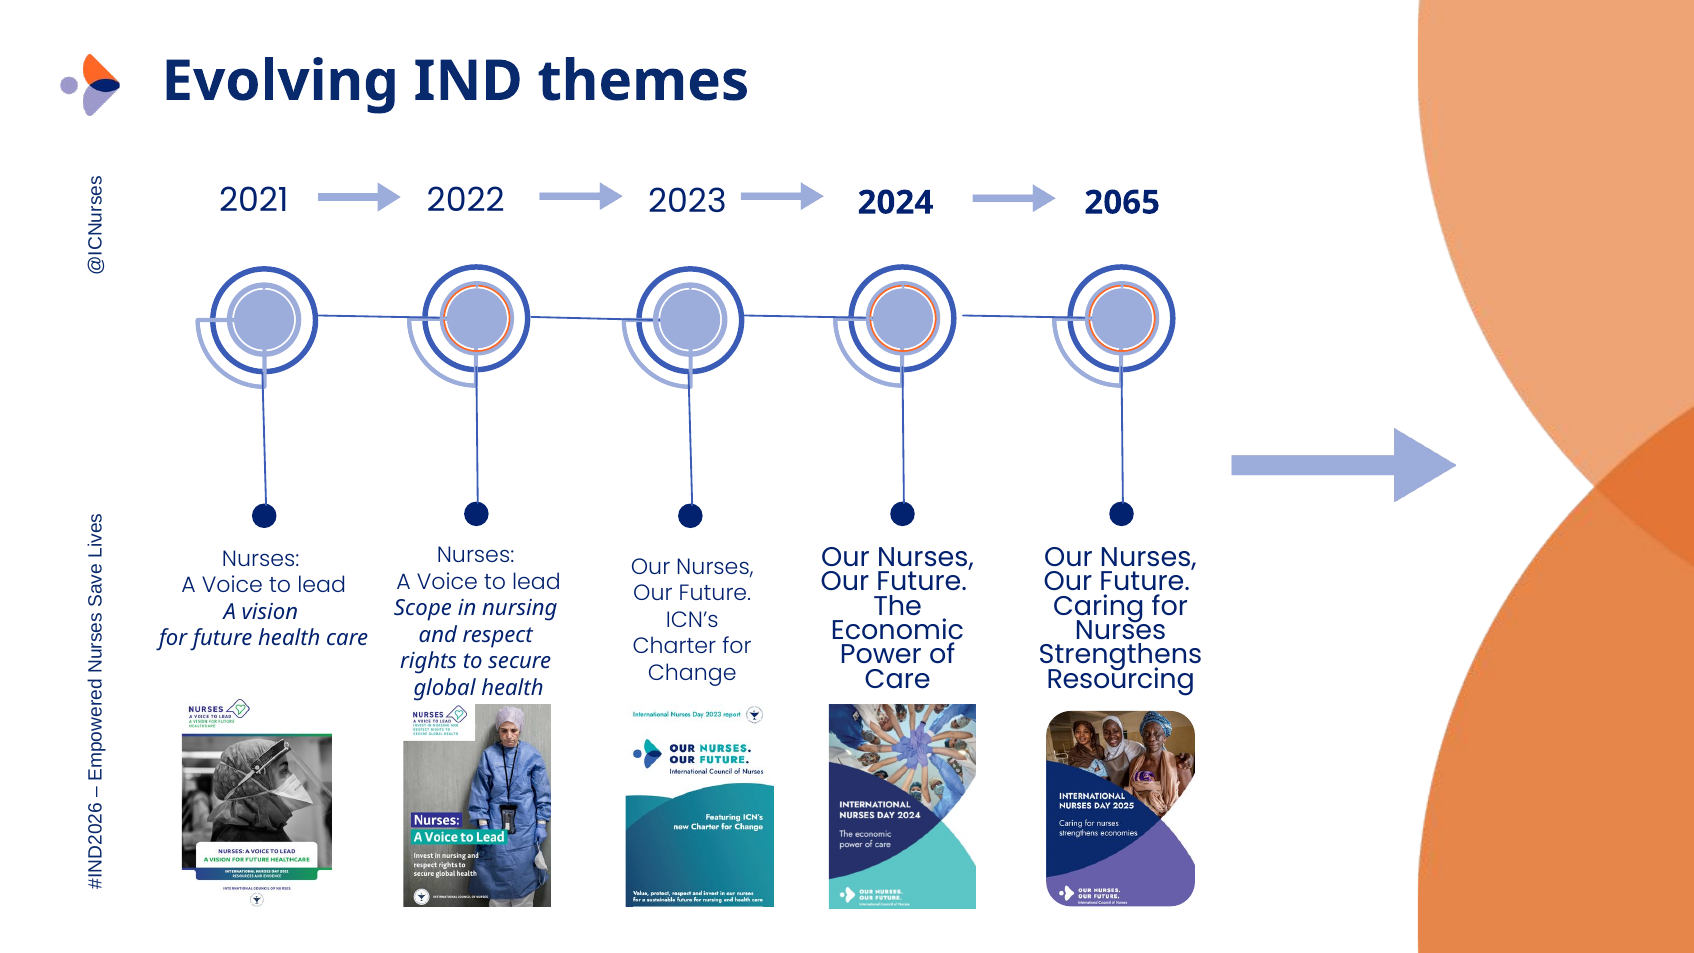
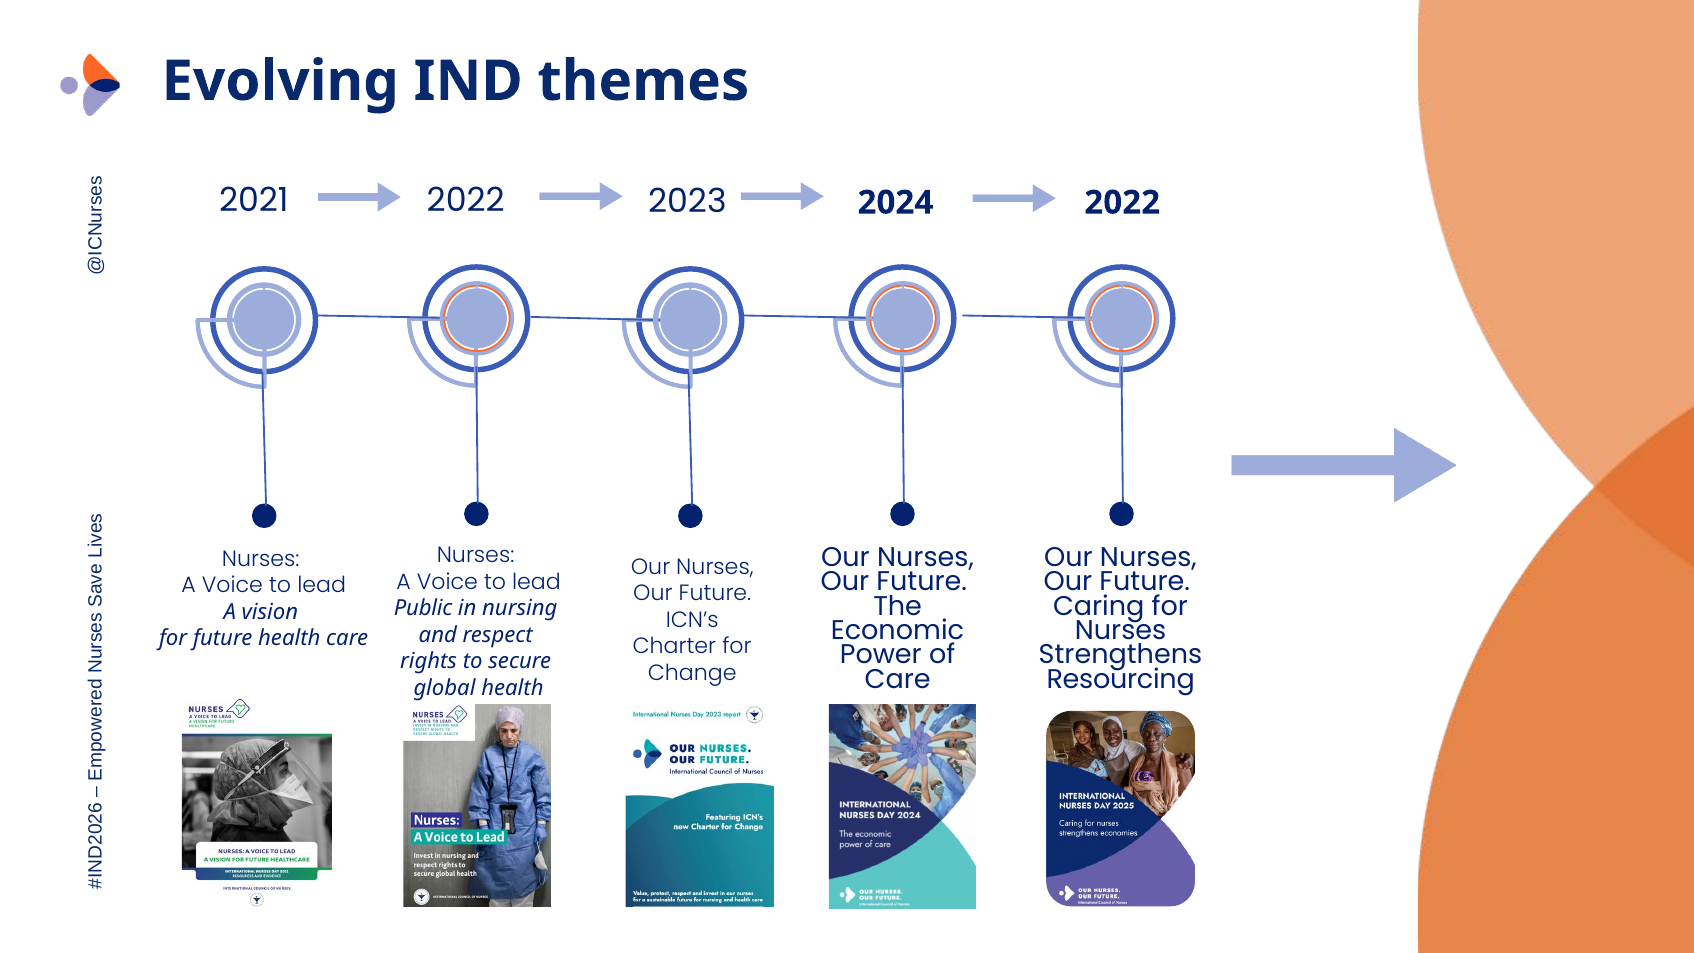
2024 2065: 2065 -> 2022
Scope: Scope -> Public
